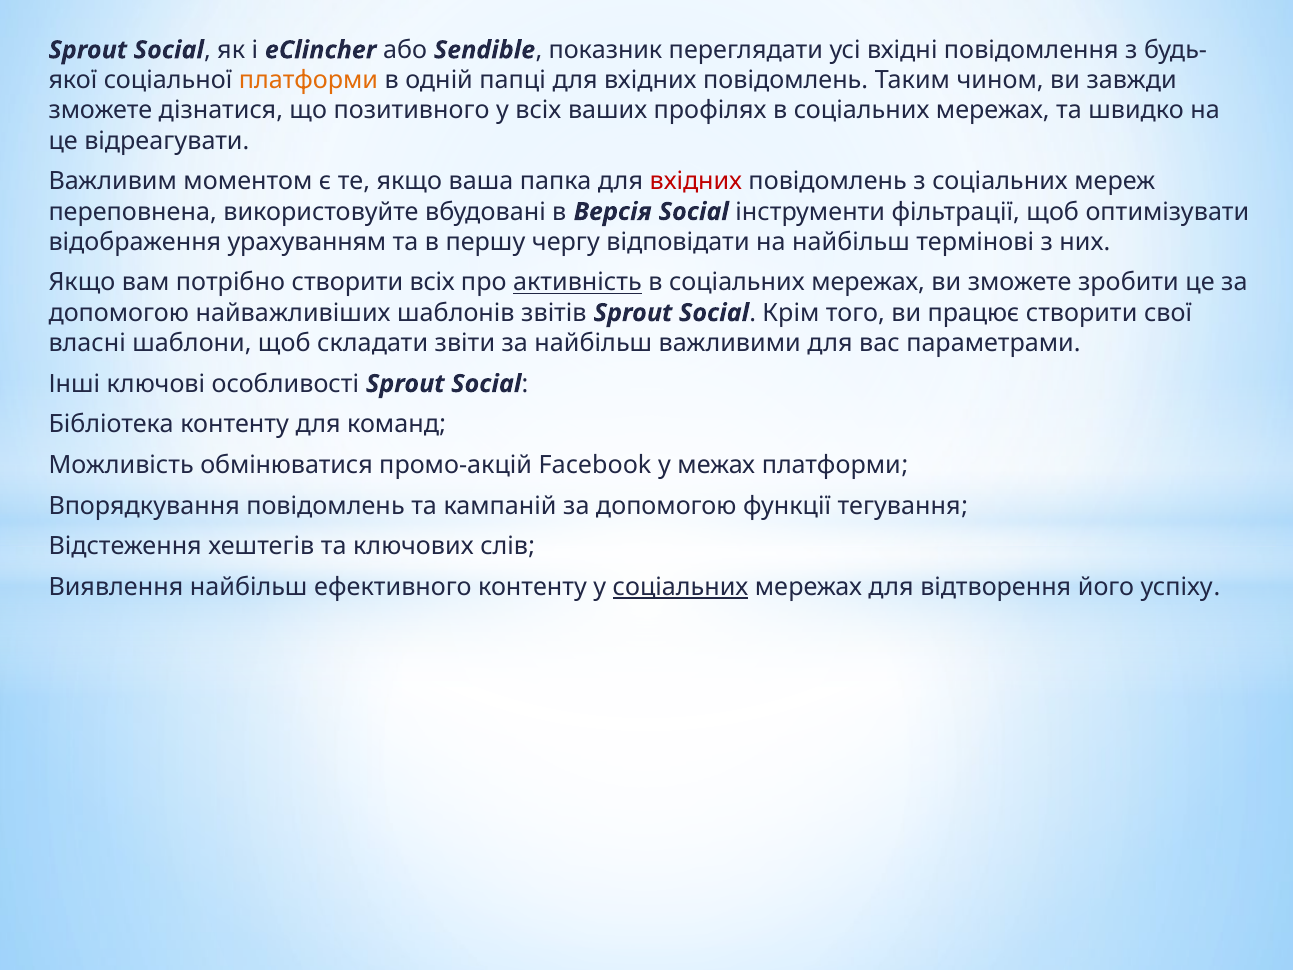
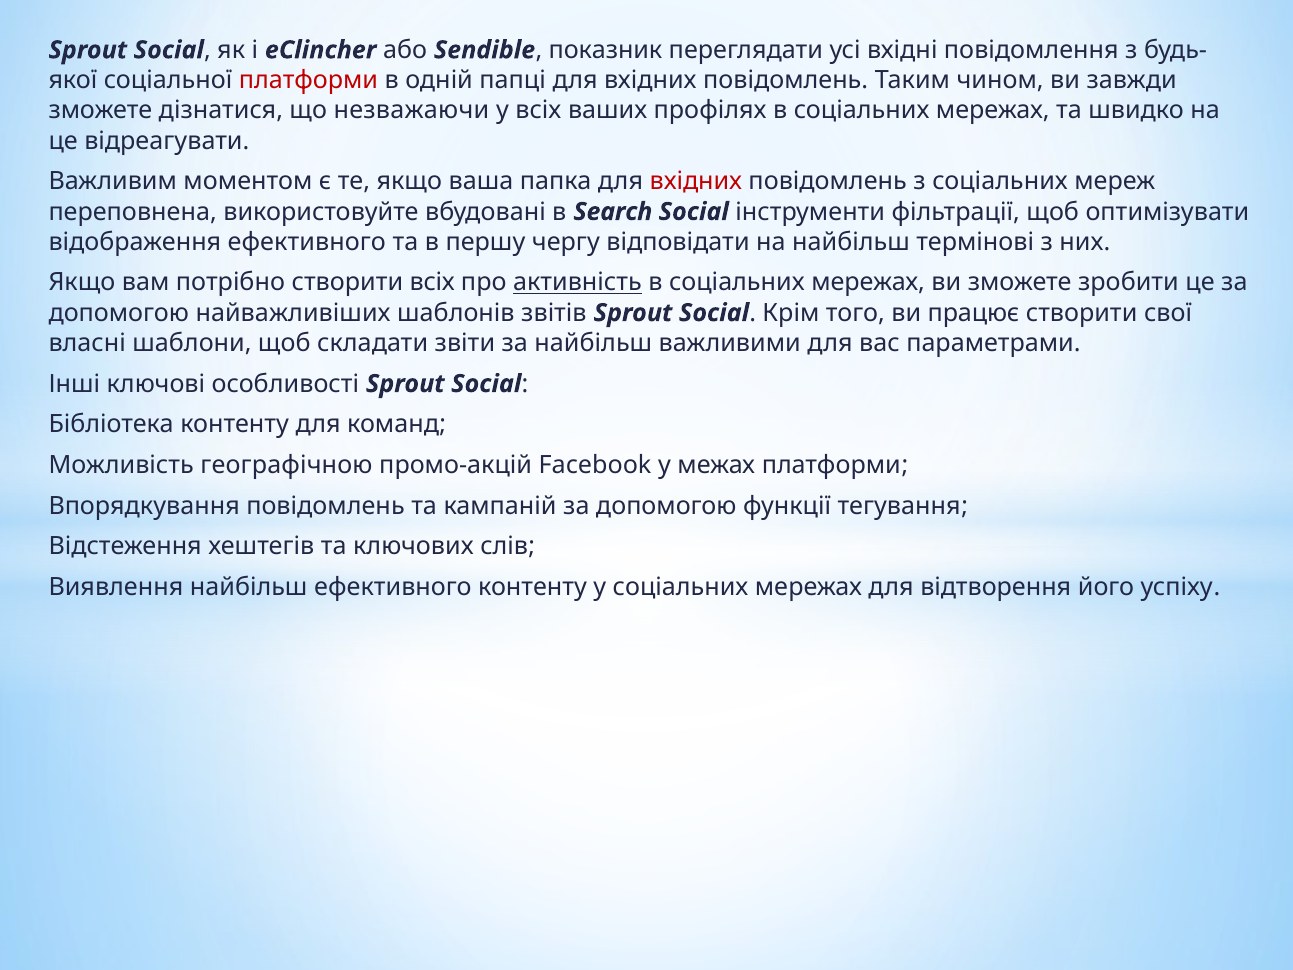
платформи at (308, 80) colour: orange -> red
позитивного: позитивного -> незважаючи
Версія: Версія -> Search
відображення урахуванням: урахуванням -> ефективного
обмінюватися: обмінюватися -> географічною
соціальних at (681, 587) underline: present -> none
